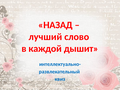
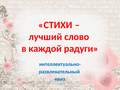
НАЗАД: НАЗАД -> СТИХИ
дышит: дышит -> радуги
